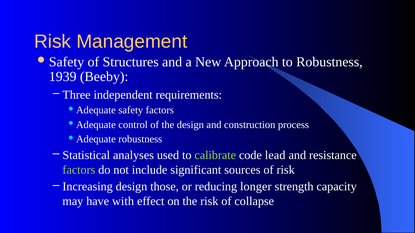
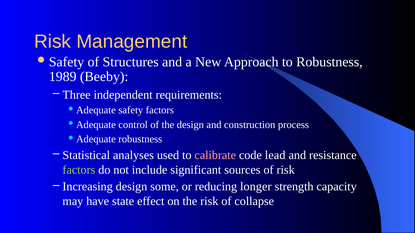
1939: 1939 -> 1989
calibrate colour: light green -> pink
those: those -> some
with: with -> state
